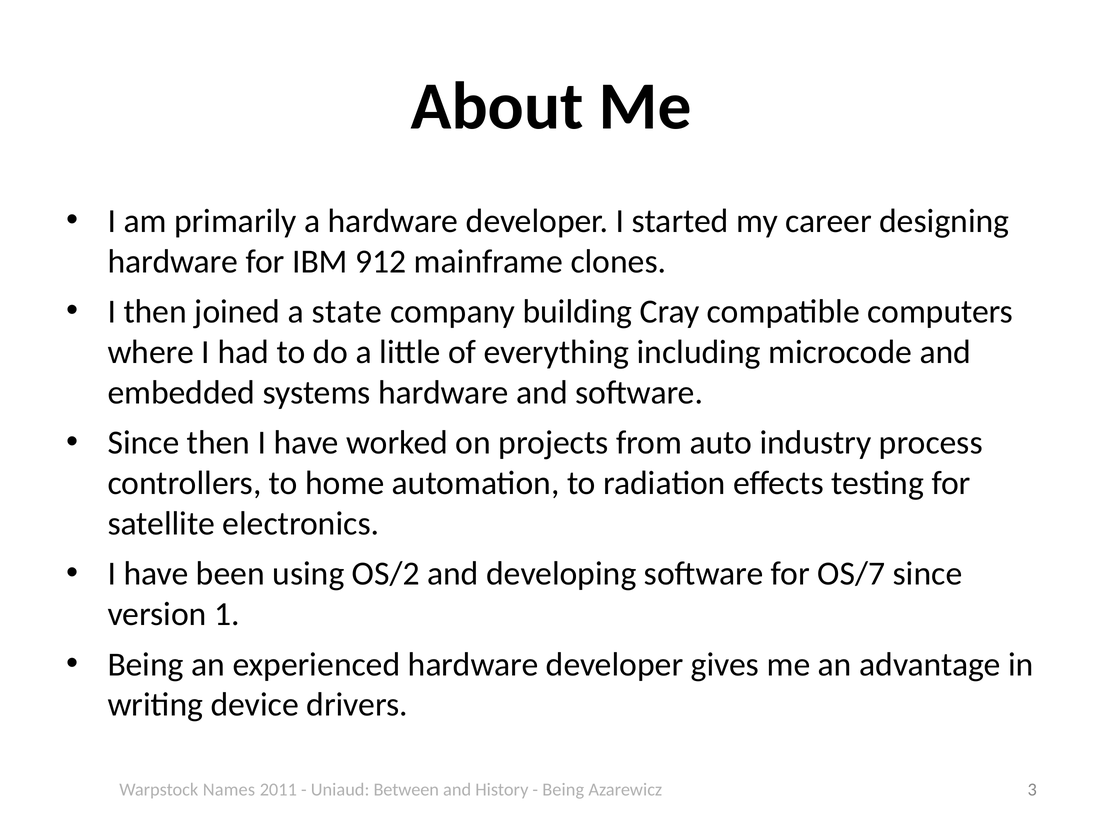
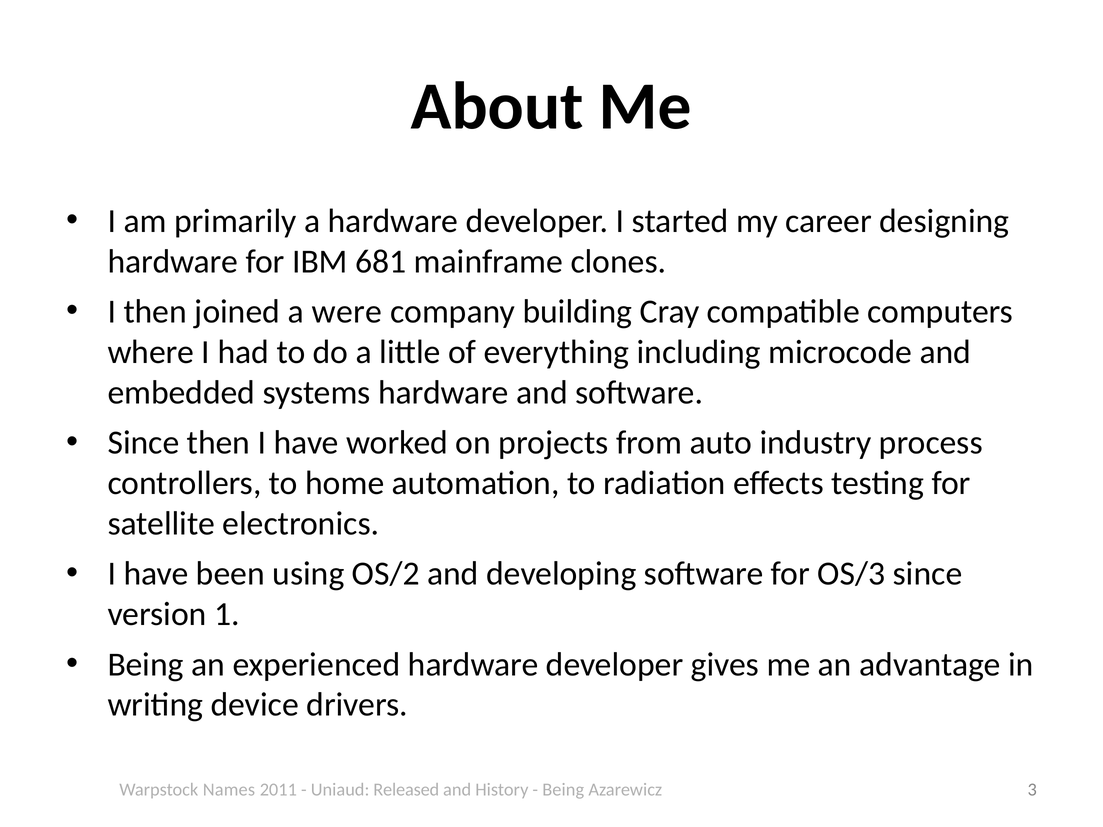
912: 912 -> 681
state: state -> were
OS/7: OS/7 -> OS/3
Between: Between -> Released
